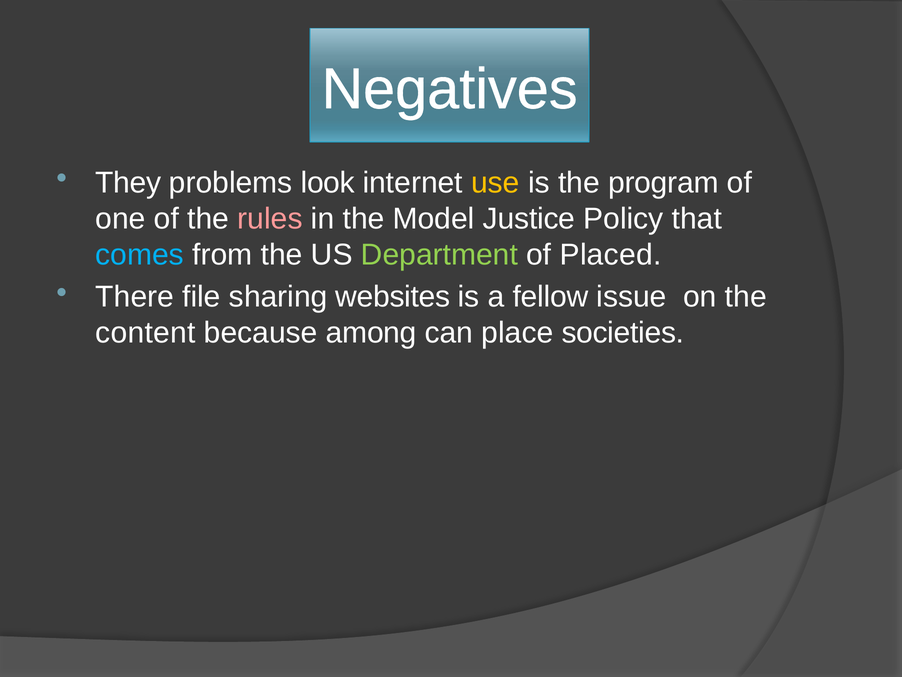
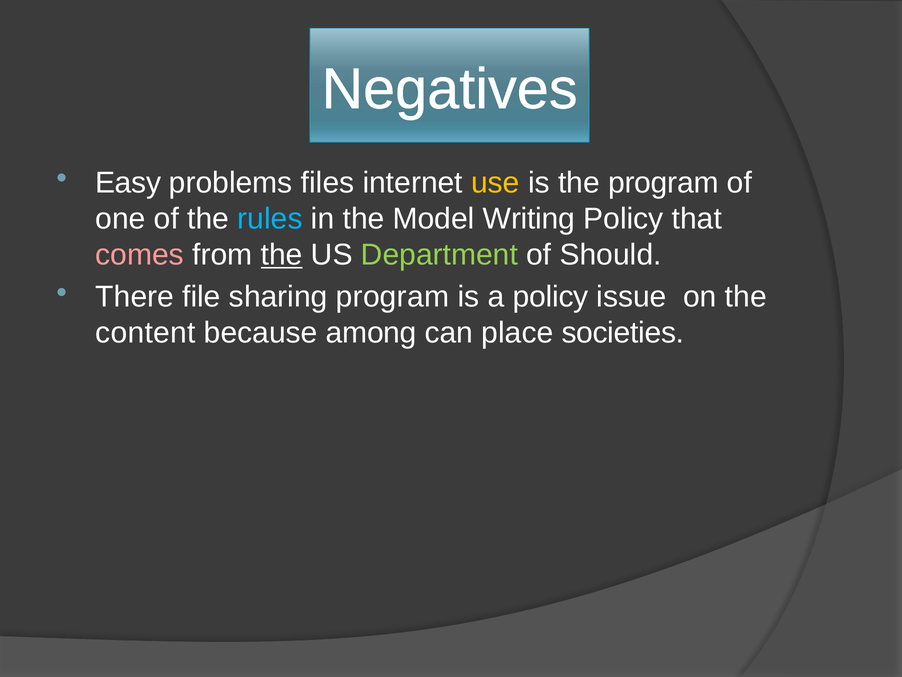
They: They -> Easy
look: look -> files
rules colour: pink -> light blue
Justice: Justice -> Writing
comes colour: light blue -> pink
the at (282, 255) underline: none -> present
Placed: Placed -> Should
sharing websites: websites -> program
a fellow: fellow -> policy
